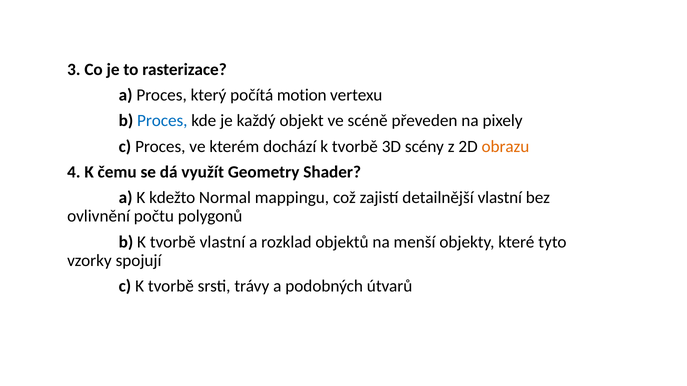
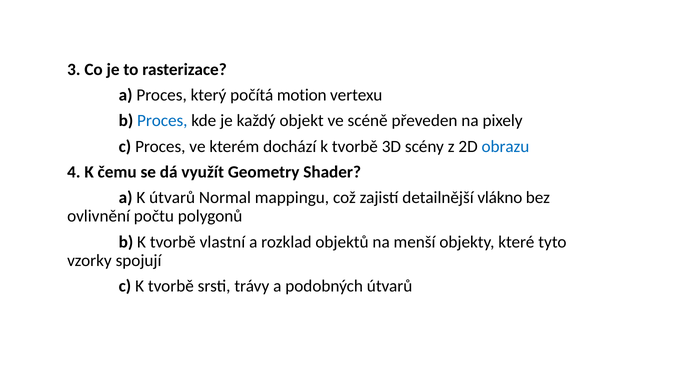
obrazu colour: orange -> blue
K kdežto: kdežto -> útvarů
detailnější vlastní: vlastní -> vlákno
